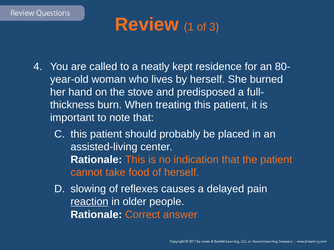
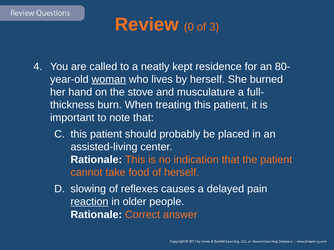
1: 1 -> 0
woman underline: none -> present
predisposed: predisposed -> musculature
